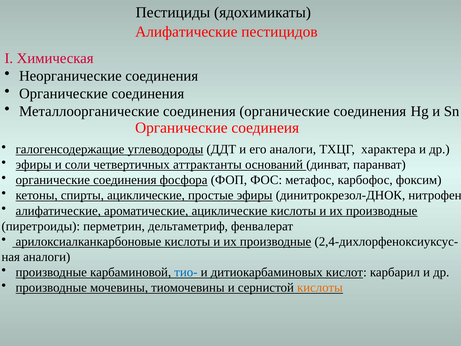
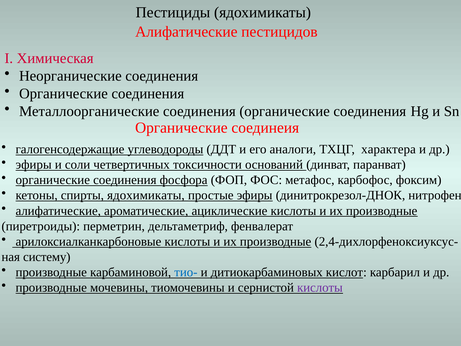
аттрактанты: аттрактанты -> токсичности
спирты ациклические: ациклические -> ядохимикаты
ная аналоги: аналоги -> систему
кислоты at (320, 287) colour: orange -> purple
